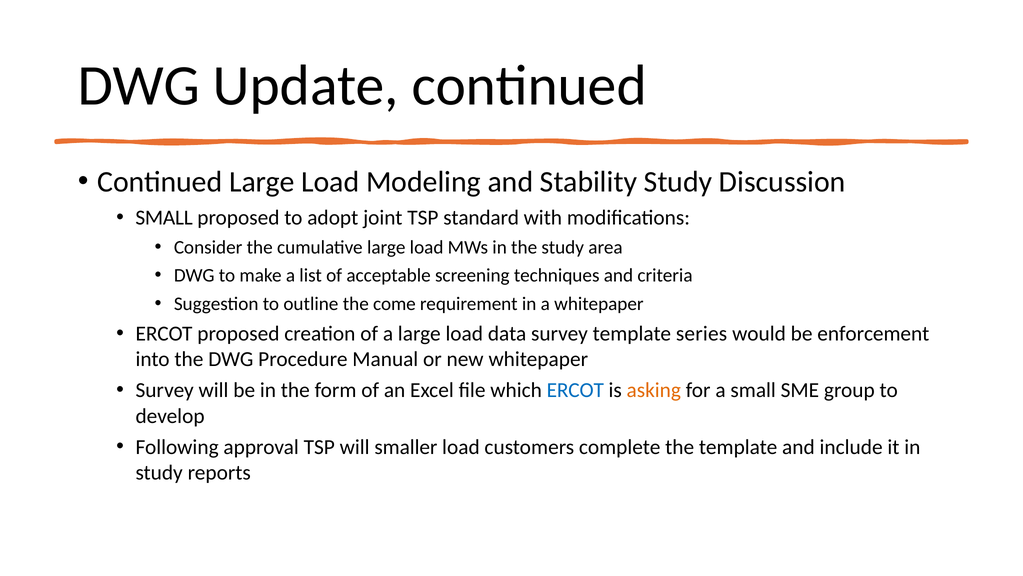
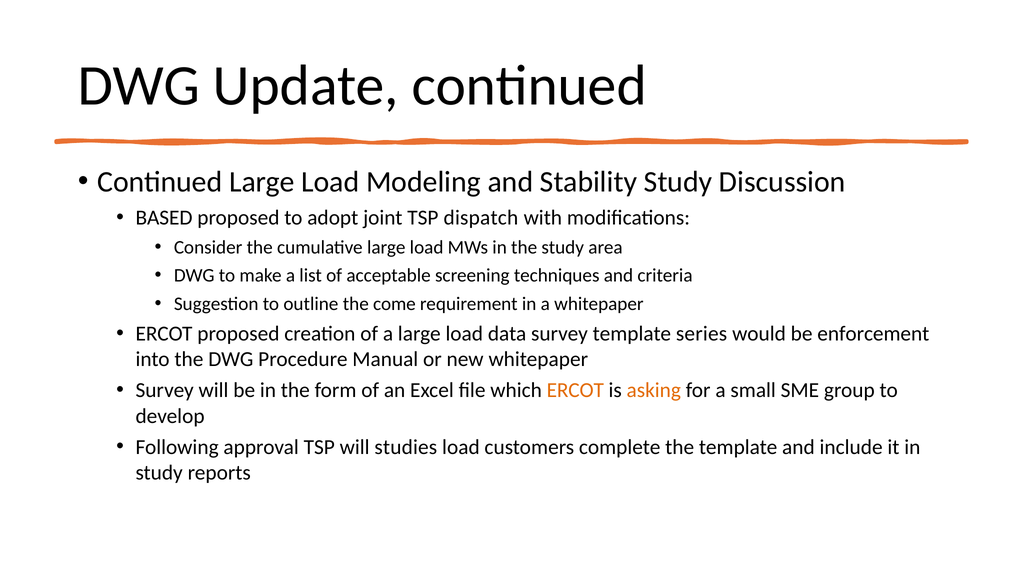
SMALL at (164, 218): SMALL -> BASED
standard: standard -> dispatch
ERCOT at (575, 390) colour: blue -> orange
smaller: smaller -> studies
